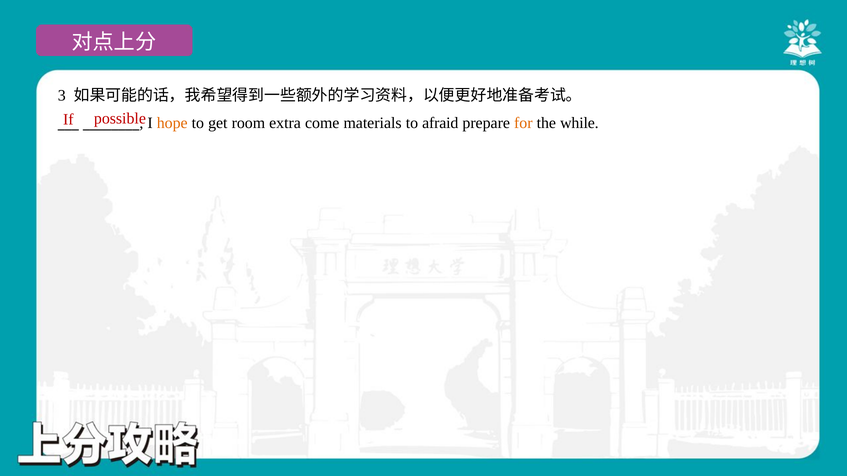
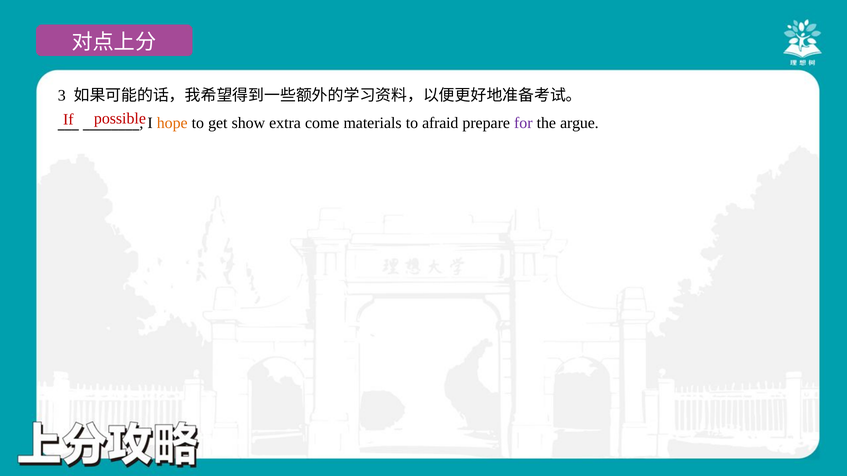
room: room -> show
for colour: orange -> purple
while: while -> argue
